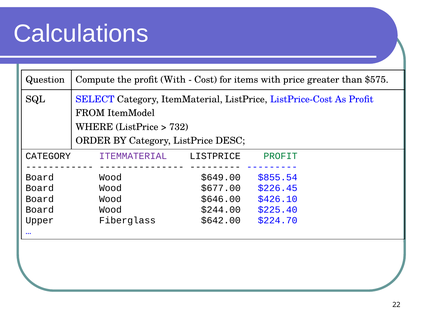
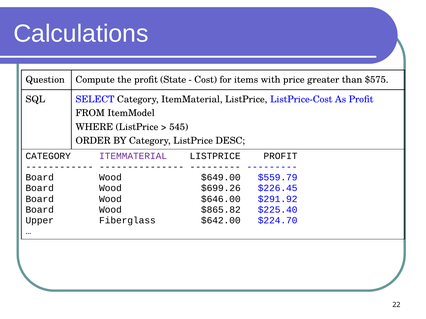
profit With: With -> State
732: 732 -> 545
PROFIT at (281, 156) colour: green -> black
$855.54: $855.54 -> $559.79
$677.00: $677.00 -> $699.26
$426.10: $426.10 -> $291.92
$244.00: $244.00 -> $865.82
